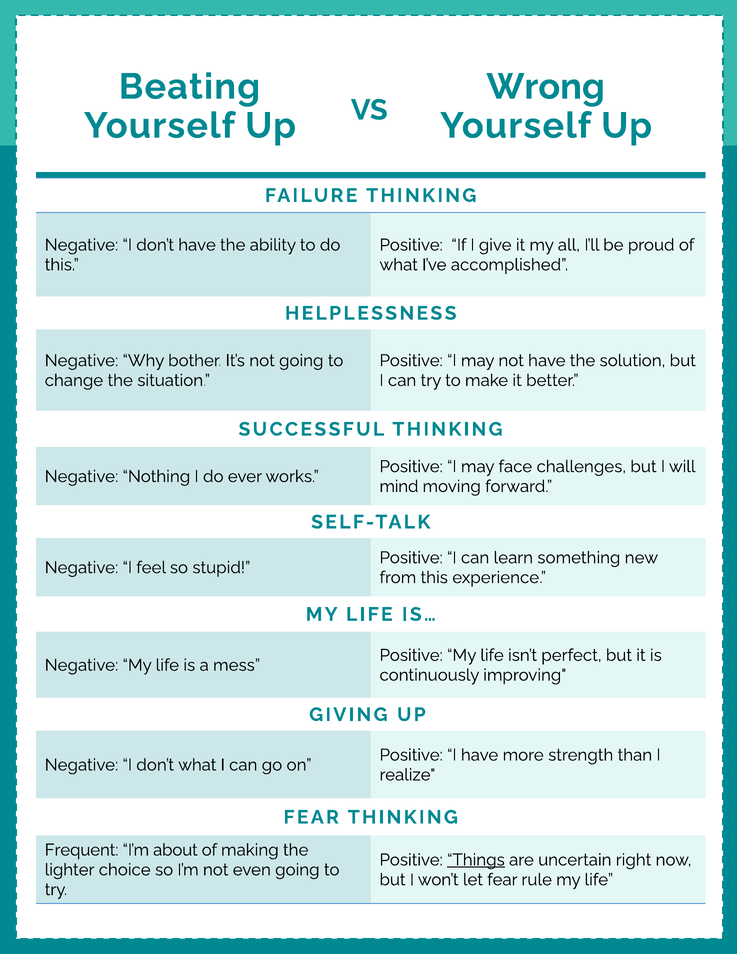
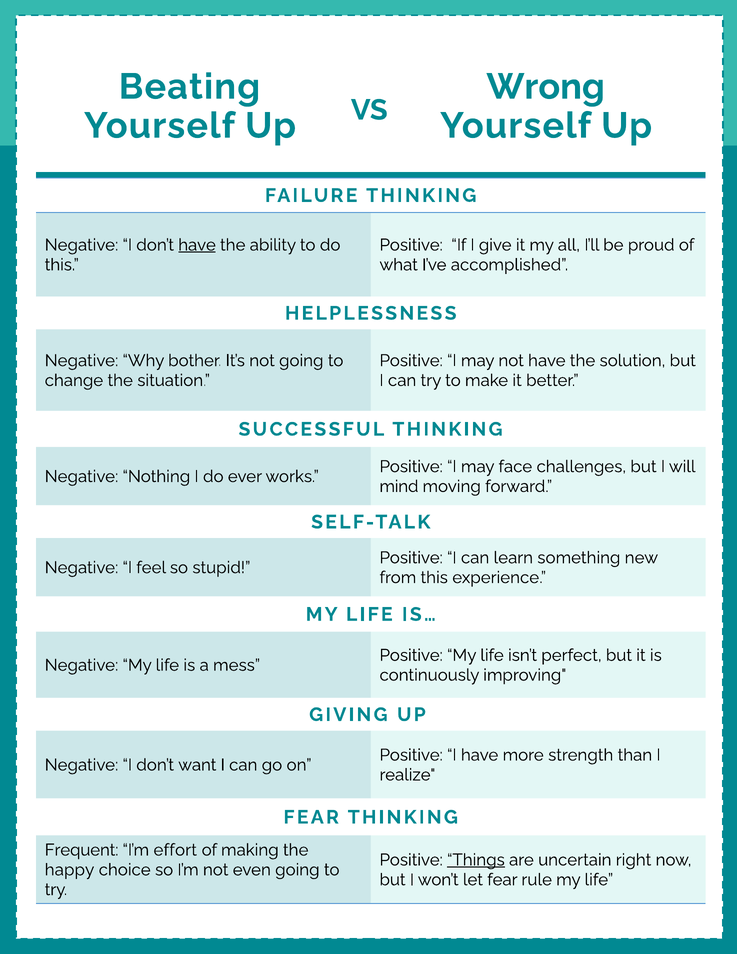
have at (197, 245) underline: none -> present
don’t what: what -> want
about: about -> effort
lighter: lighter -> happy
